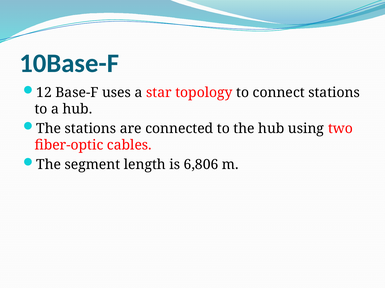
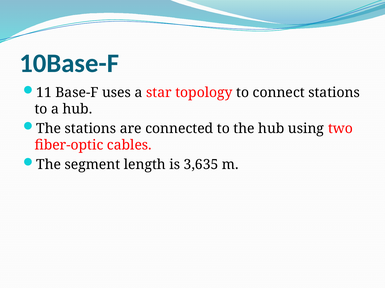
12: 12 -> 11
6,806: 6,806 -> 3,635
